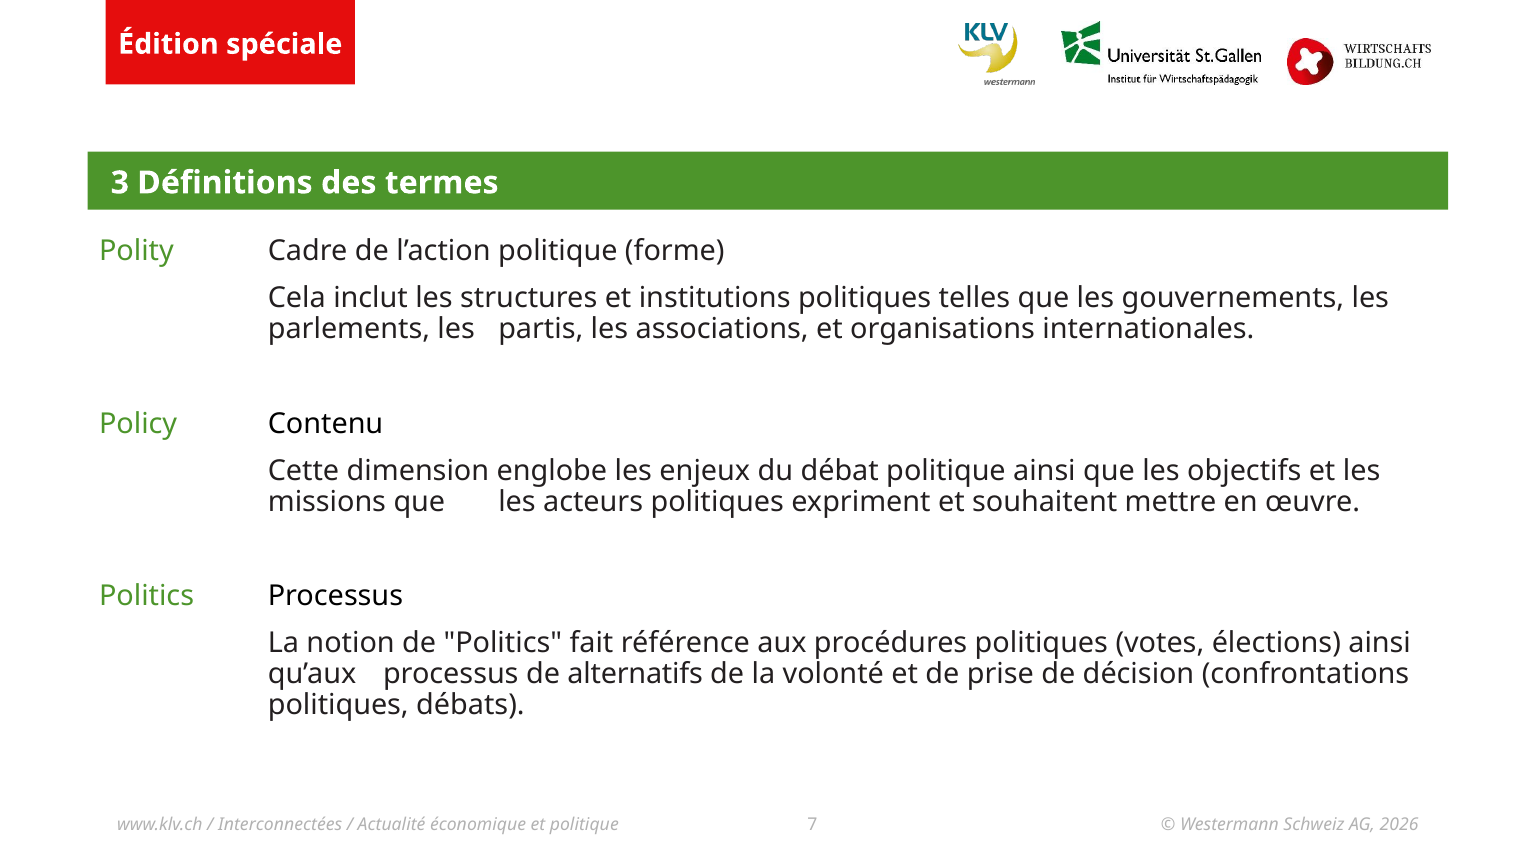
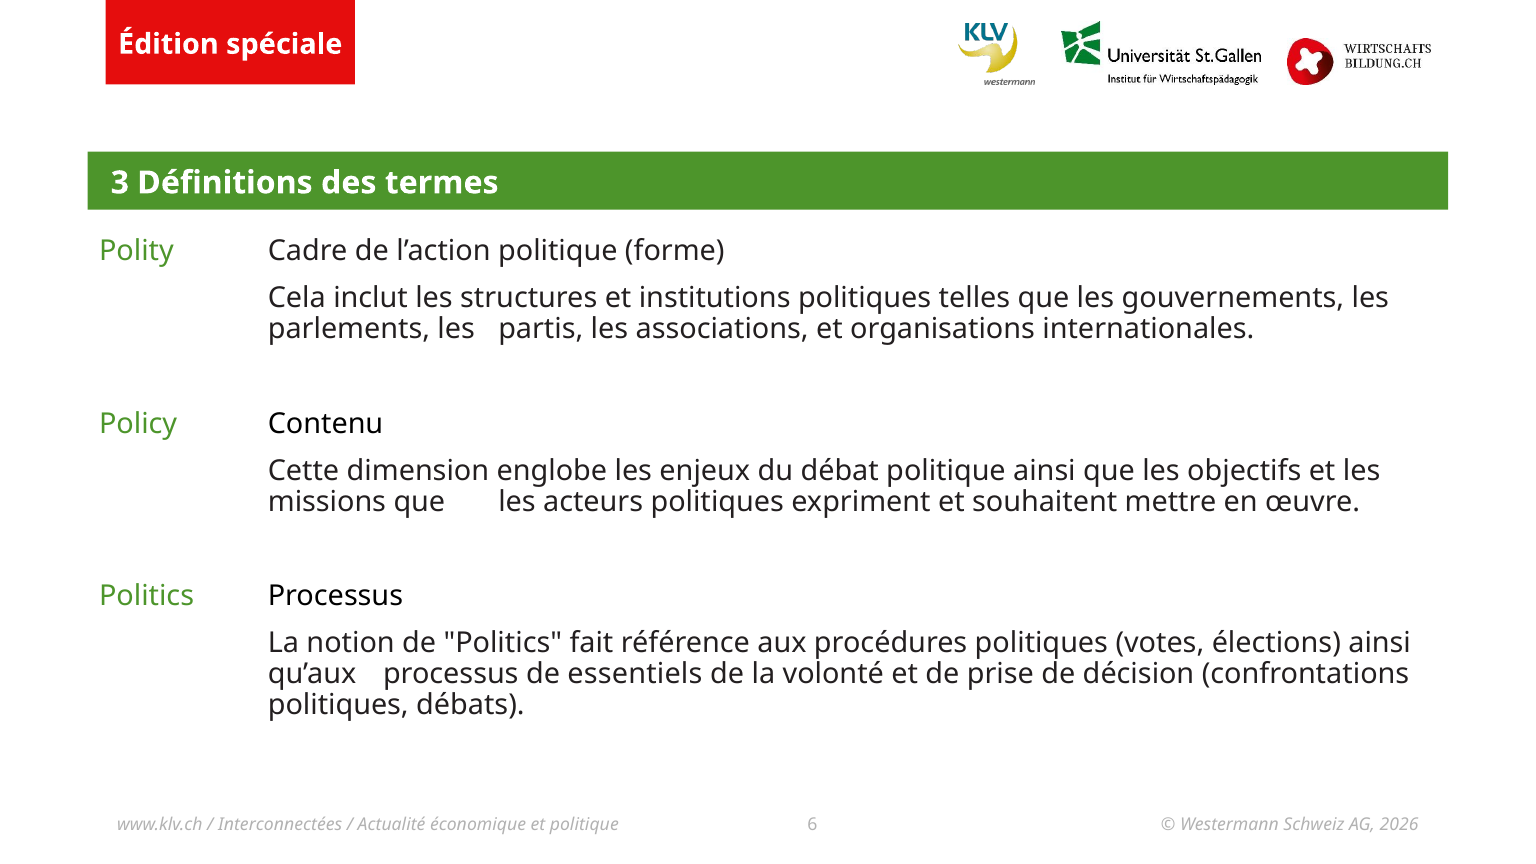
alternatifs: alternatifs -> essentiels
7: 7 -> 6
